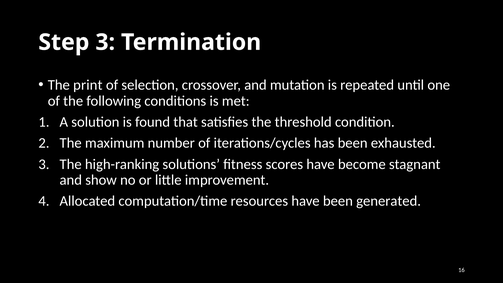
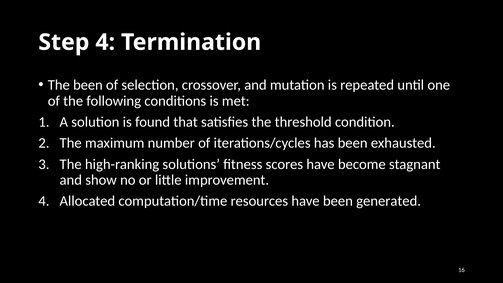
Step 3: 3 -> 4
The print: print -> been
